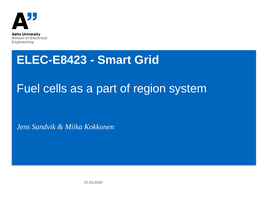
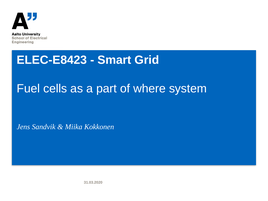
region: region -> where
